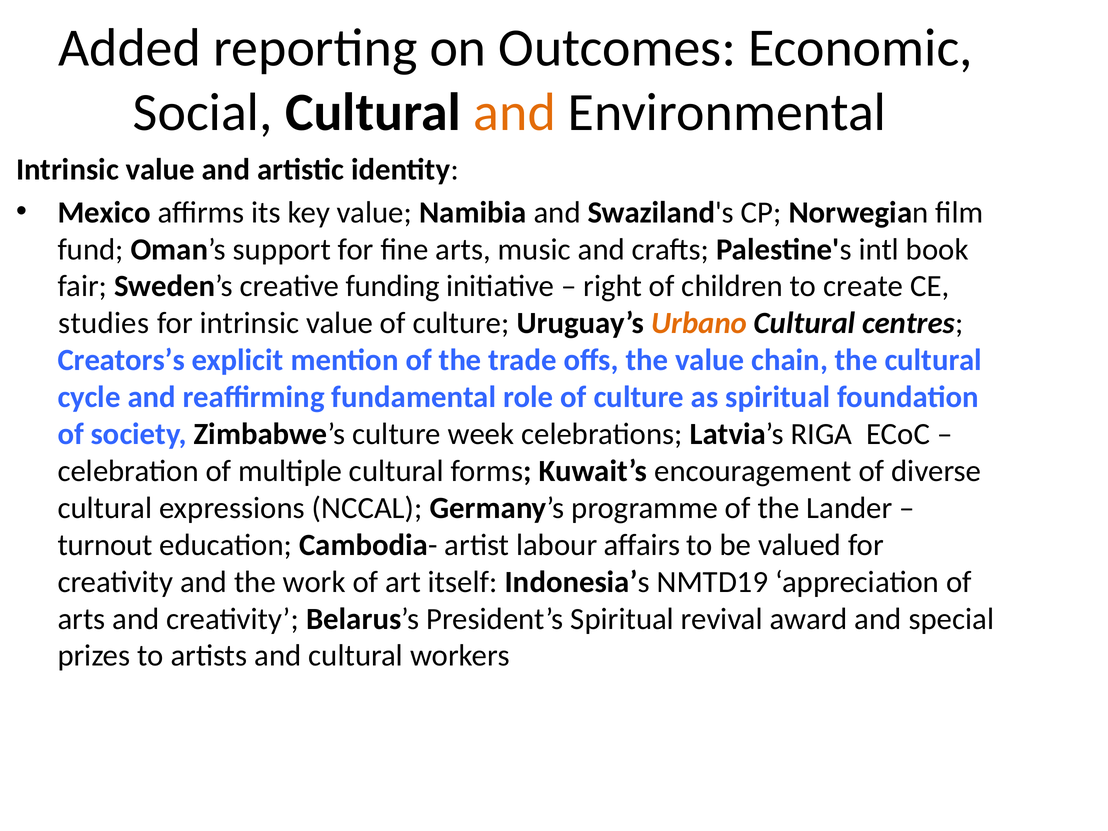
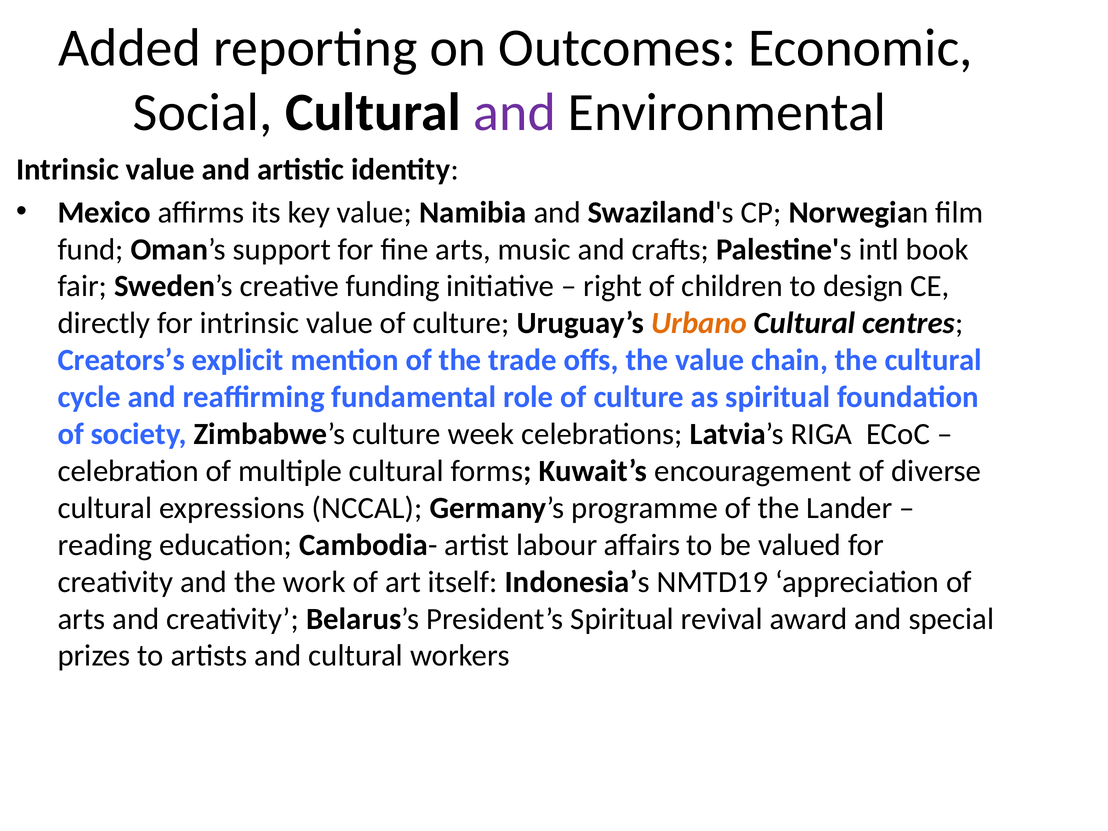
and at (515, 112) colour: orange -> purple
create: create -> design
studies: studies -> directly
turnout: turnout -> reading
